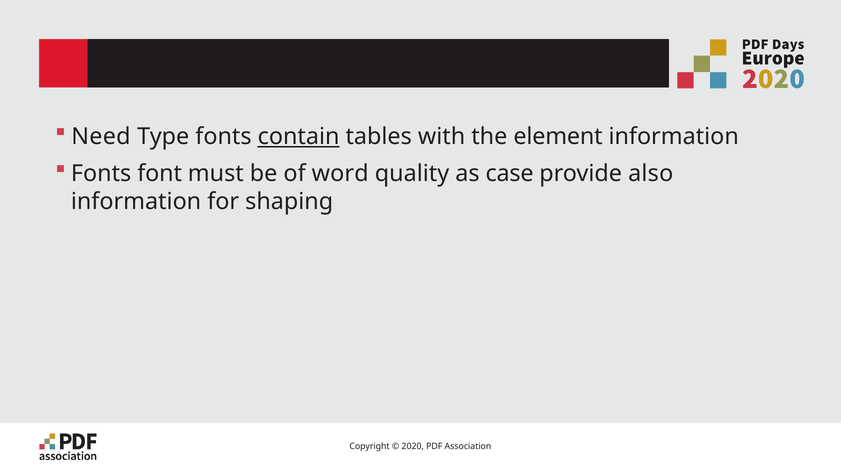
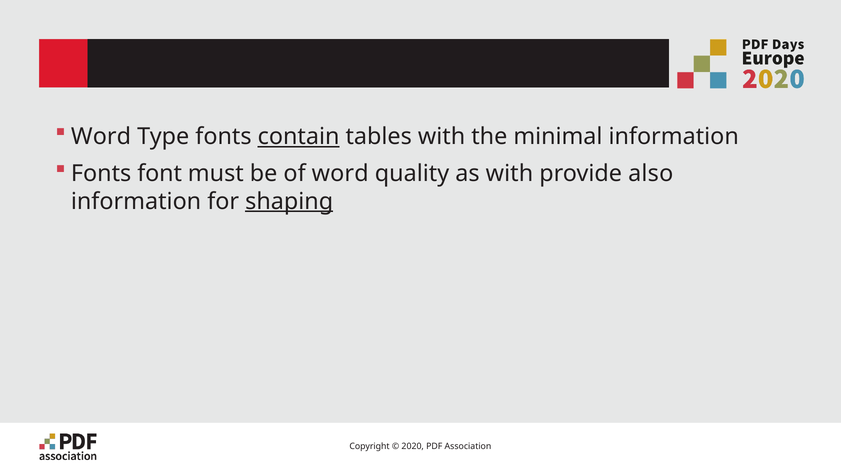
Need at (101, 137): Need -> Word
element: element -> minimal
as case: case -> with
shaping underline: none -> present
